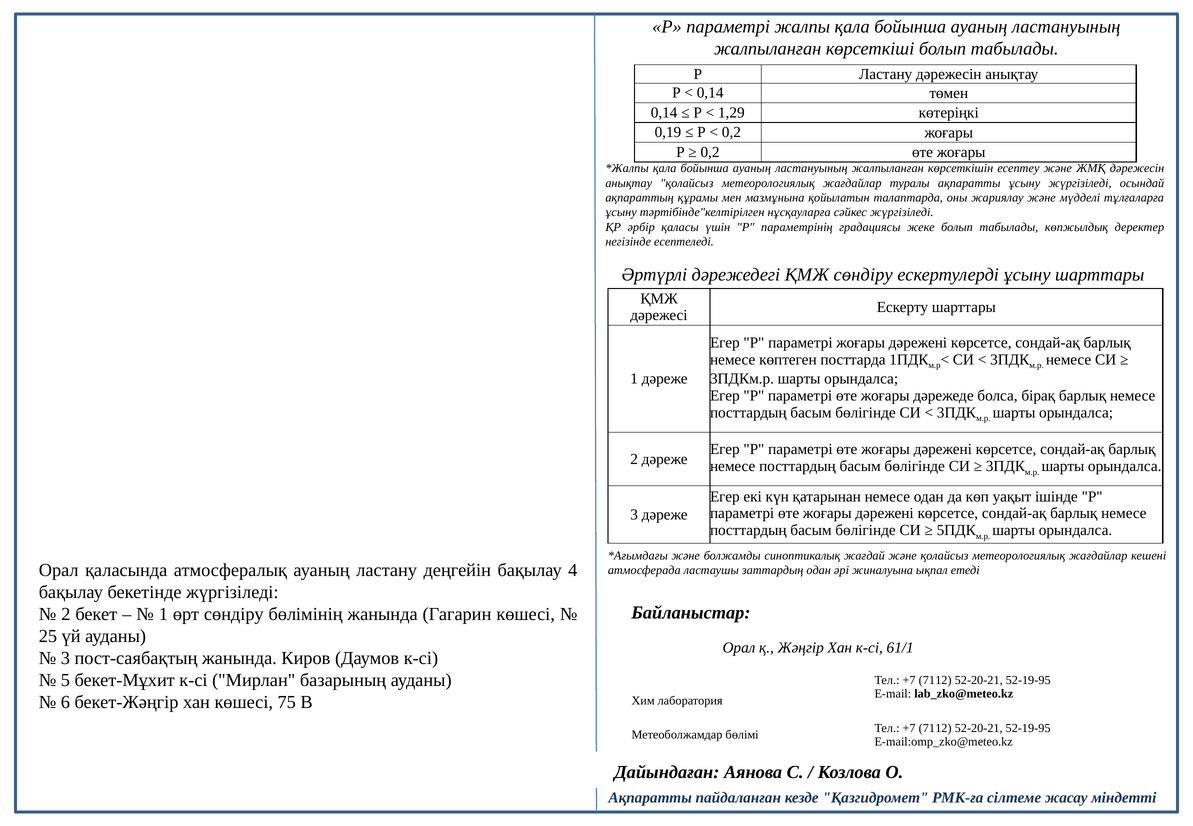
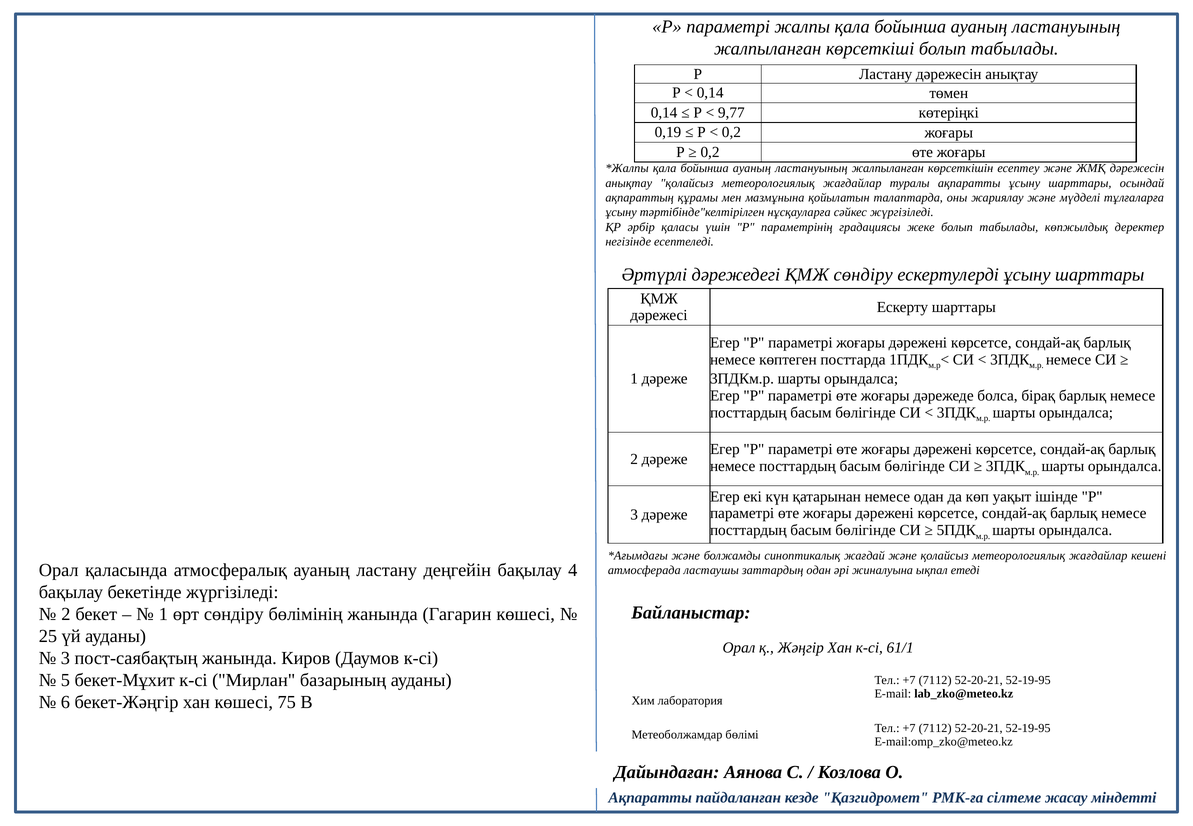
1,29: 1,29 -> 9,77
ақпаратты ұсыну жүргізіледі: жүргізіледі -> шарттары
